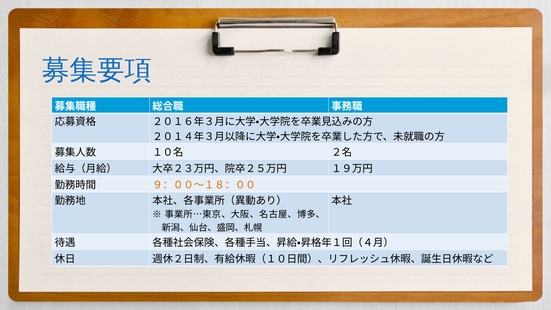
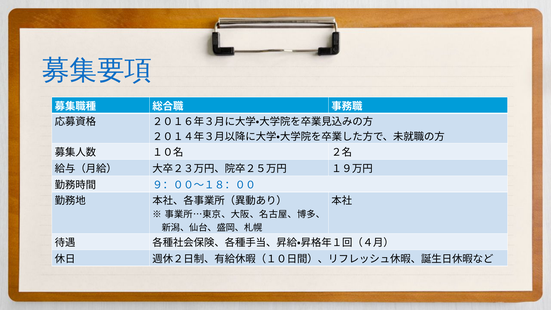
９：００～１８：００ colour: orange -> blue
